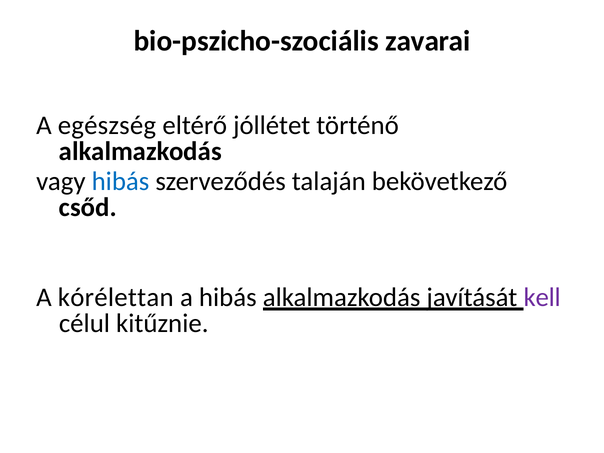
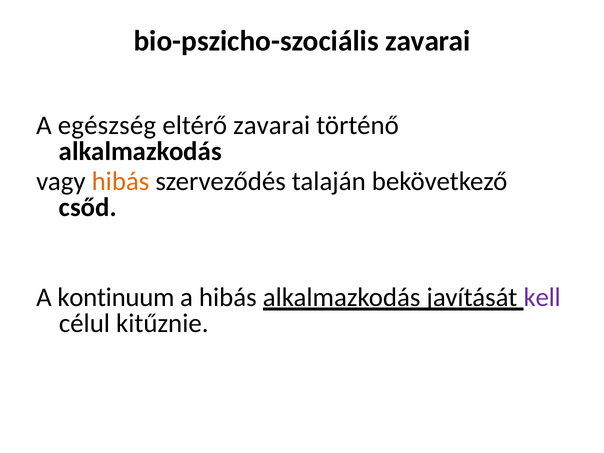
eltérő jóllétet: jóllétet -> zavarai
hibás at (120, 181) colour: blue -> orange
kórélettan: kórélettan -> kontinuum
